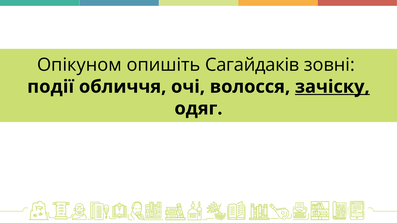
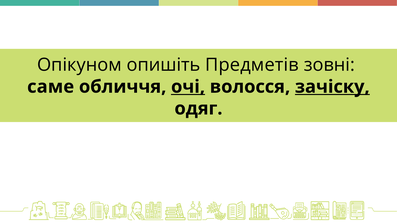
Сагайдаків: Сагайдаків -> Предметів
події: події -> саме
очі underline: none -> present
